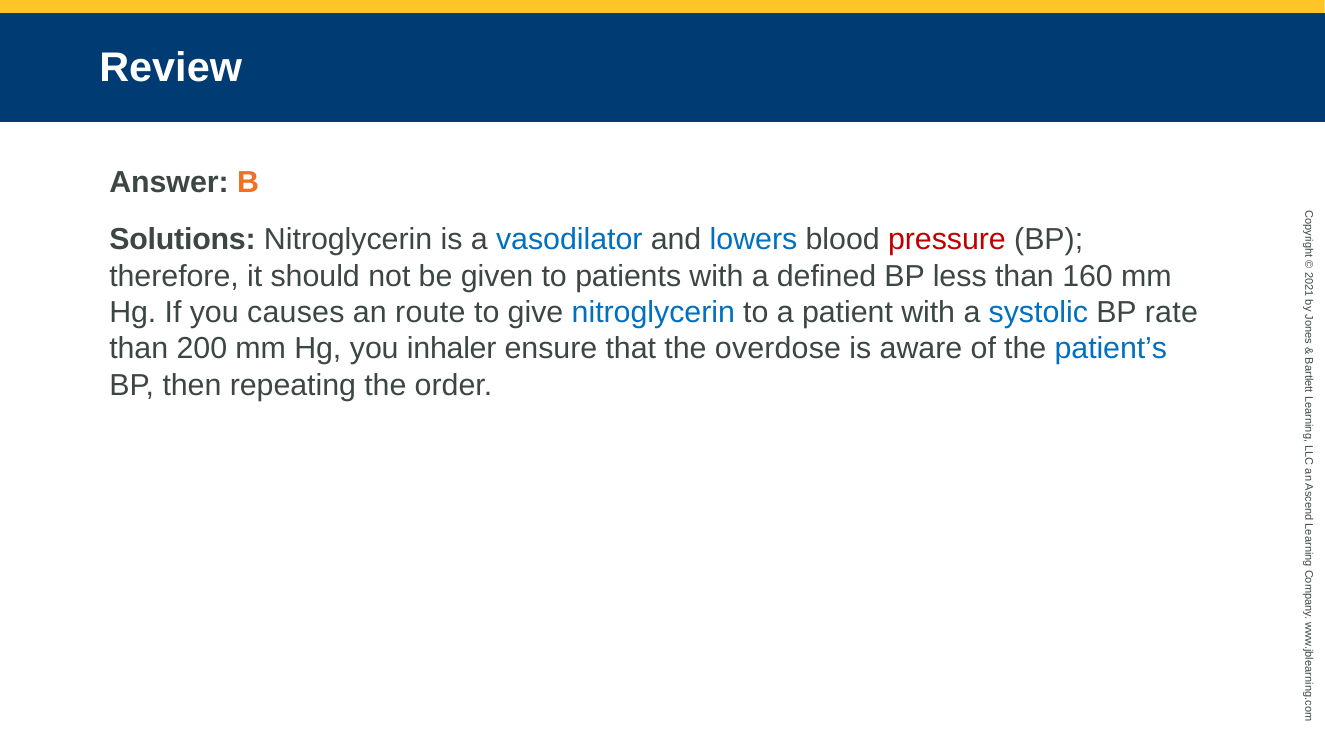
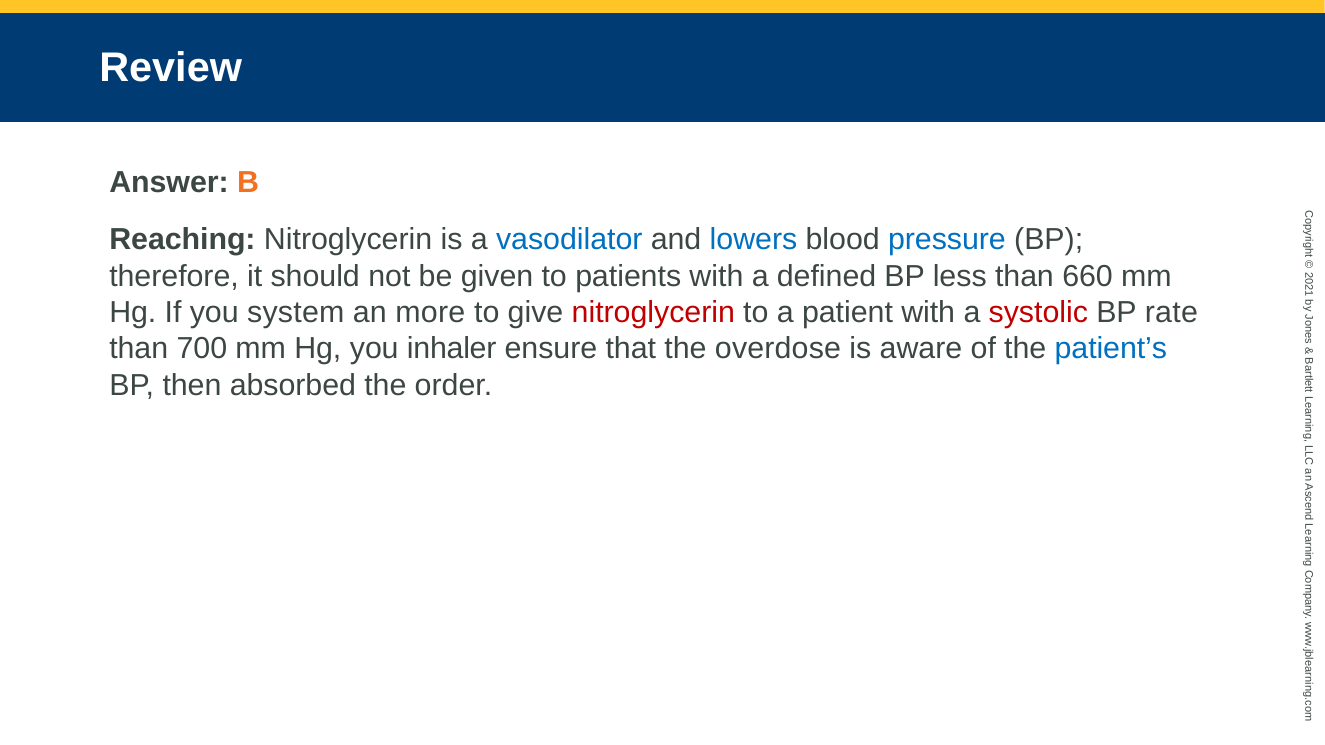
Solutions: Solutions -> Reaching
pressure colour: red -> blue
160: 160 -> 660
causes: causes -> system
route: route -> more
nitroglycerin at (653, 313) colour: blue -> red
systolic colour: blue -> red
200: 200 -> 700
repeating: repeating -> absorbed
